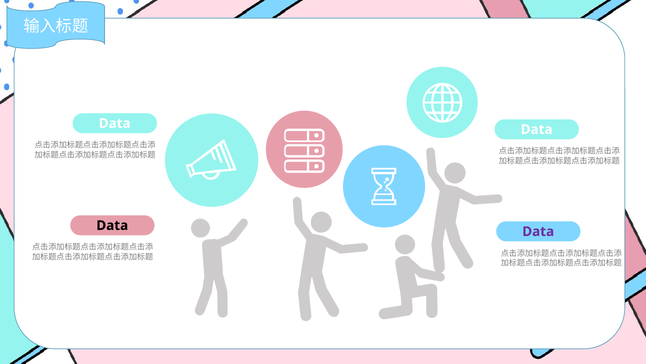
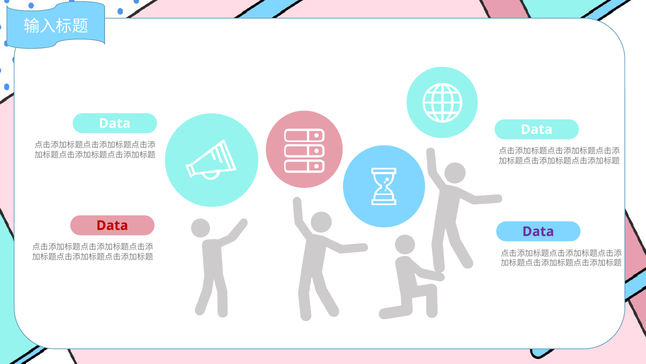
Data at (112, 225) colour: black -> red
